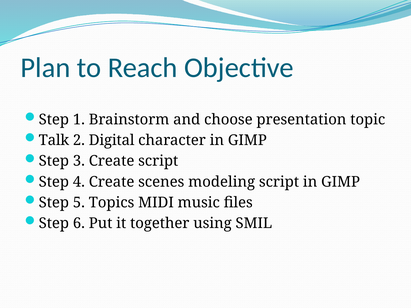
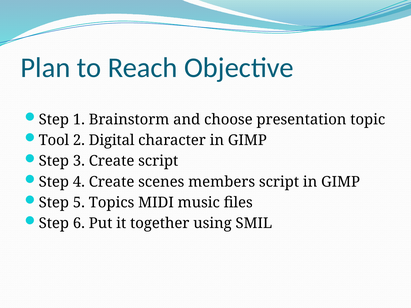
Talk: Talk -> Tool
modeling: modeling -> members
